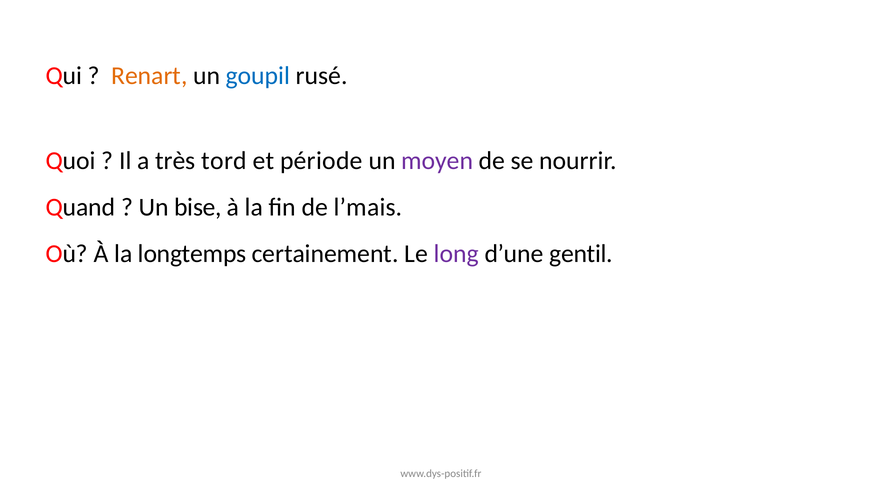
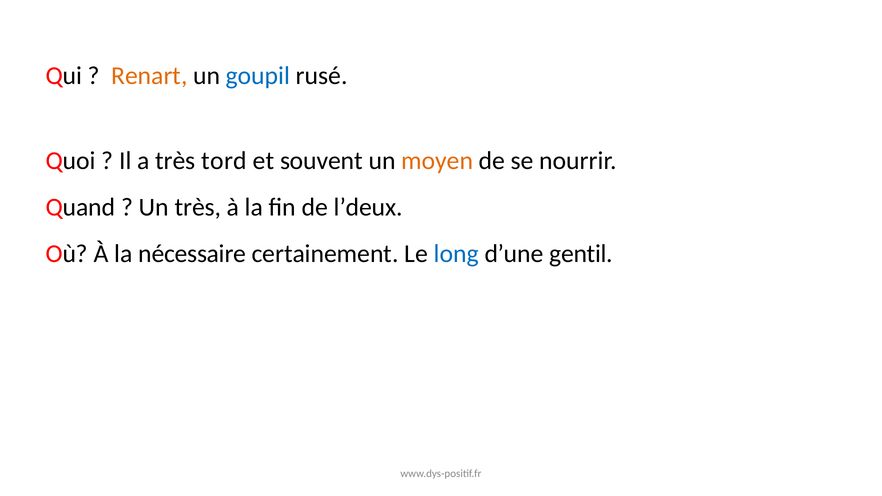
période: période -> souvent
moyen colour: purple -> orange
Un bise: bise -> très
l’mais: l’mais -> l’deux
longtemps: longtemps -> nécessaire
long colour: purple -> blue
